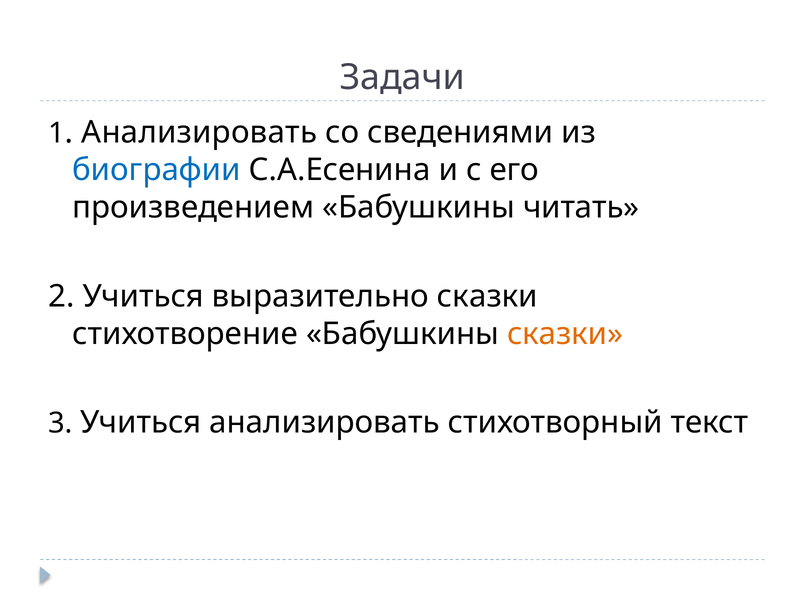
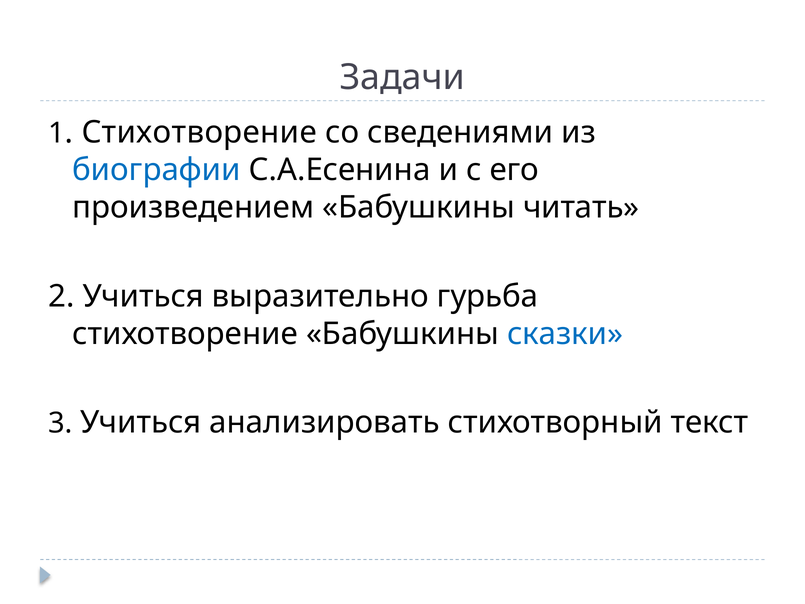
1 Анализировать: Анализировать -> Стихотворение
выразительно сказки: сказки -> гурьба
сказки at (565, 334) colour: orange -> blue
